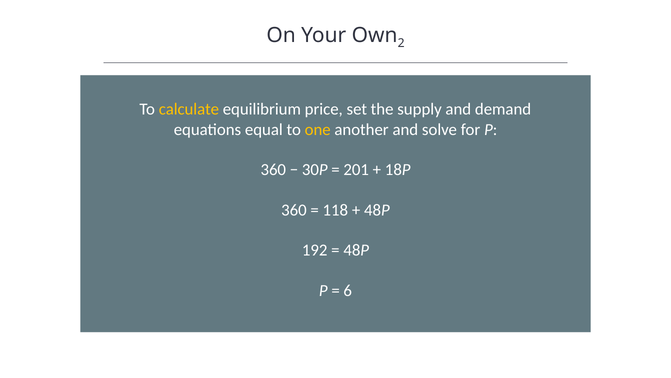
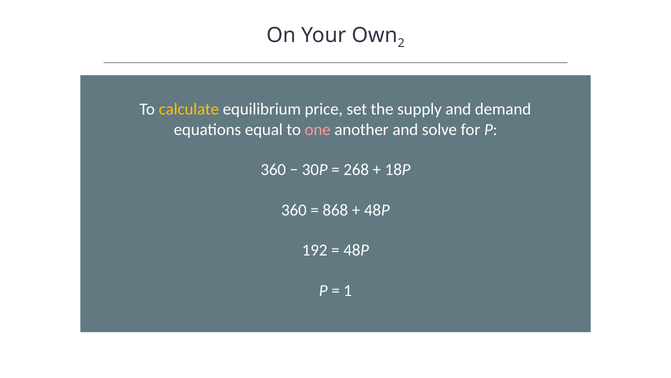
one colour: yellow -> pink
201: 201 -> 268
118: 118 -> 868
6: 6 -> 1
